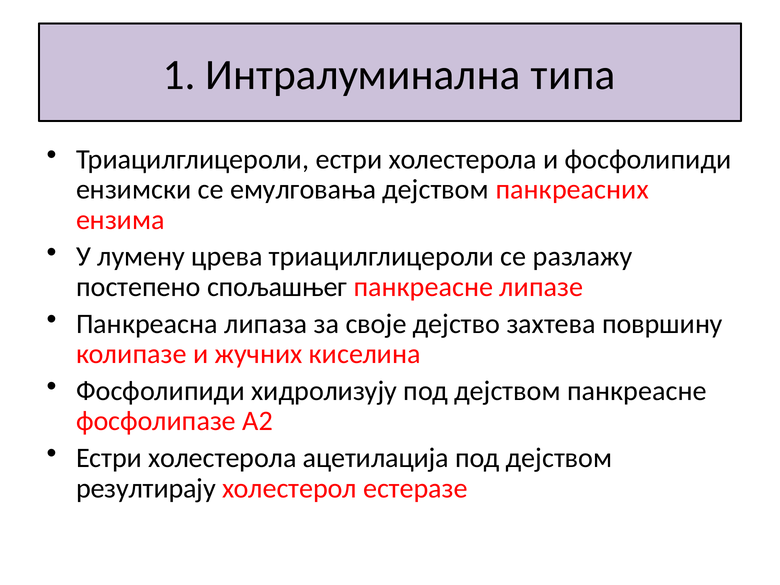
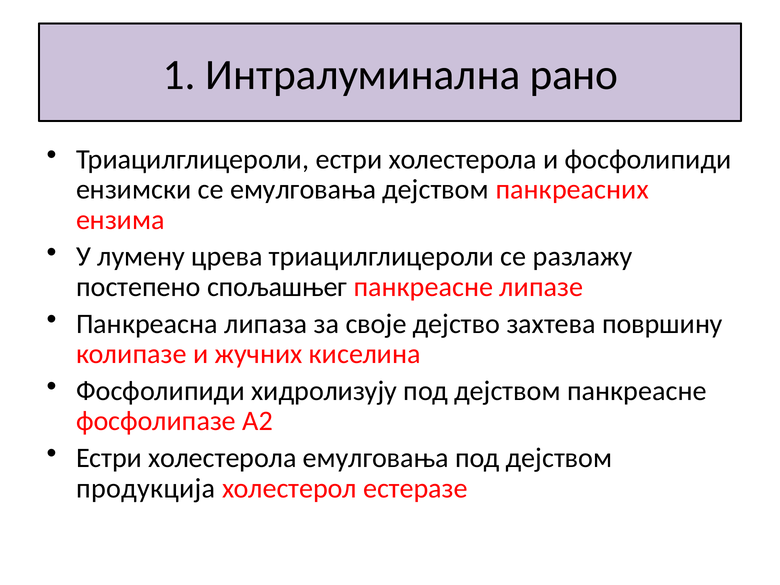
типа: типа -> рано
холестерола ацетилација: ацетилација -> емулговања
резултирају: резултирају -> продукција
